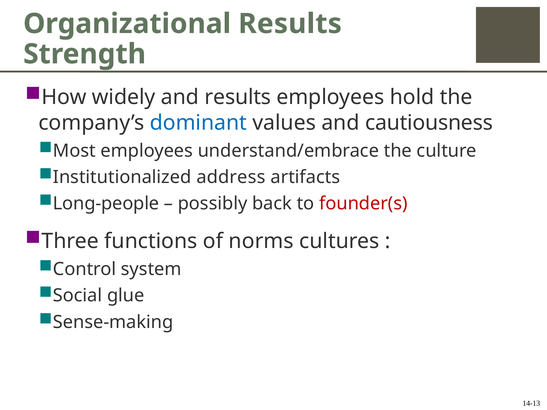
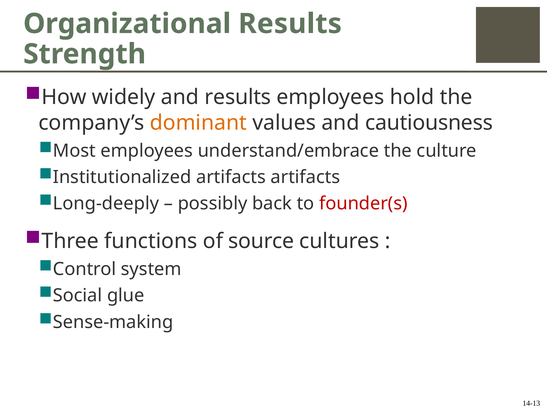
dominant colour: blue -> orange
Institutionalized address: address -> artifacts
Long-people: Long-people -> Long-deeply
norms: norms -> source
